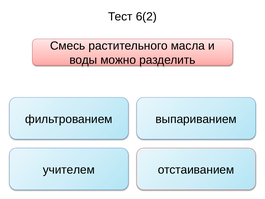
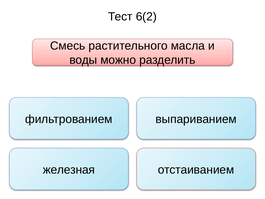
учителем: учителем -> железная
